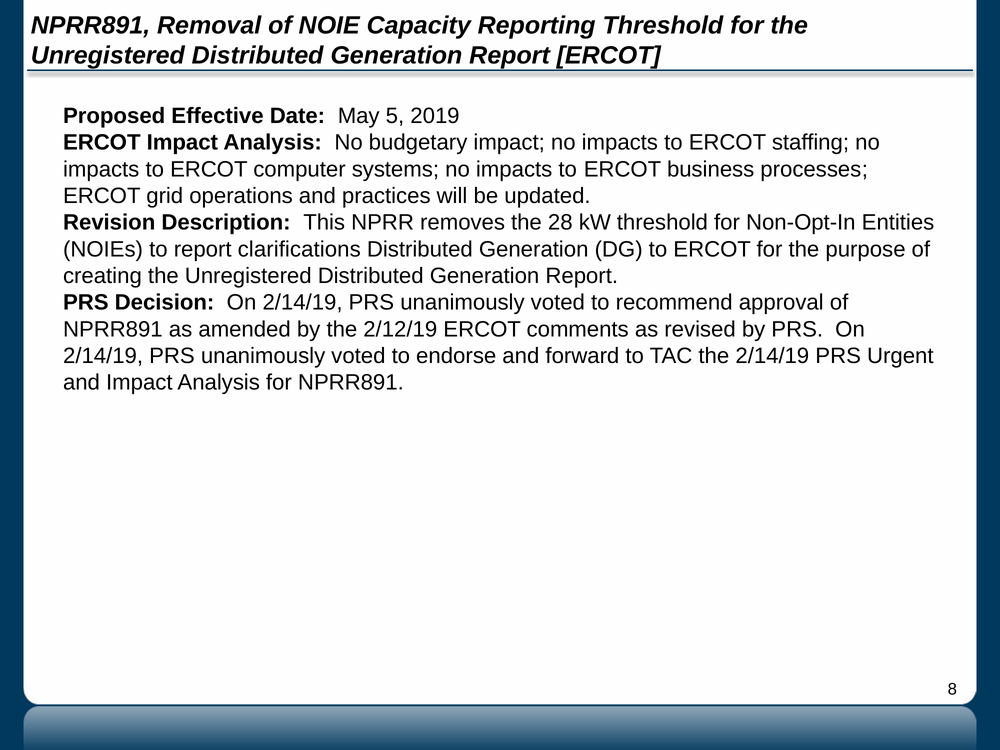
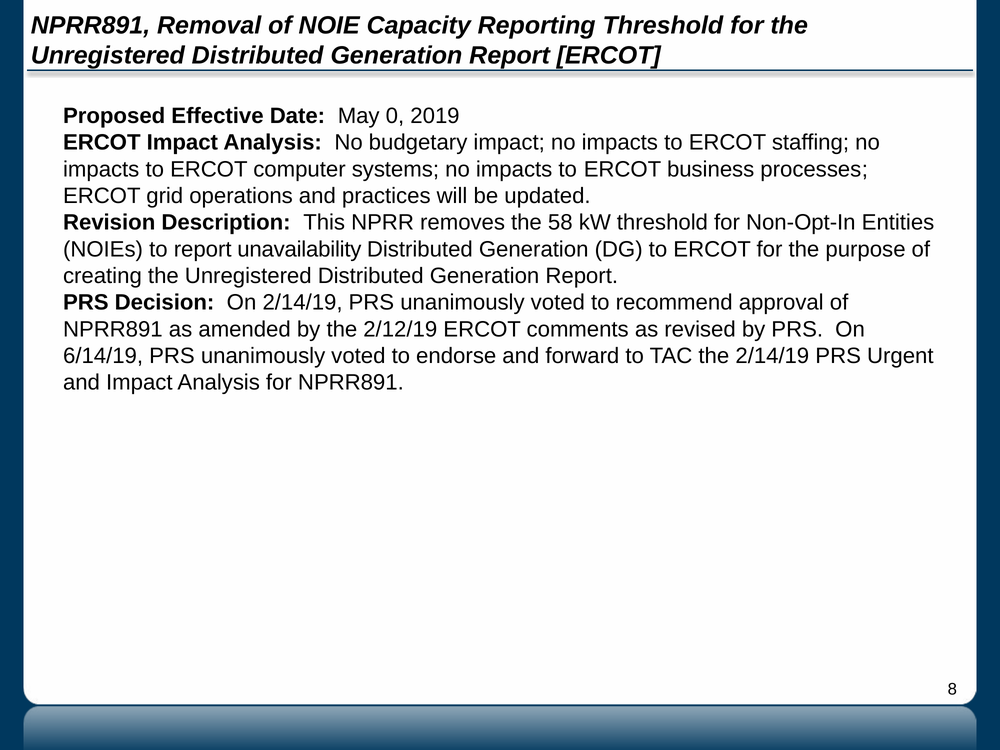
5: 5 -> 0
28: 28 -> 58
clarifications: clarifications -> unavailability
2/14/19 at (103, 356): 2/14/19 -> 6/14/19
